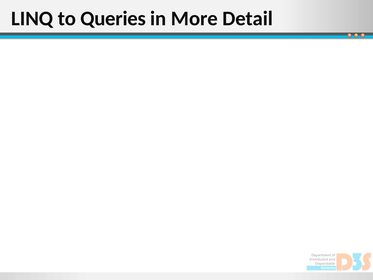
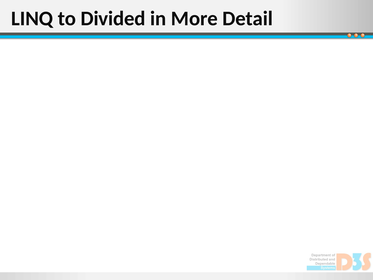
Queries: Queries -> Divided
